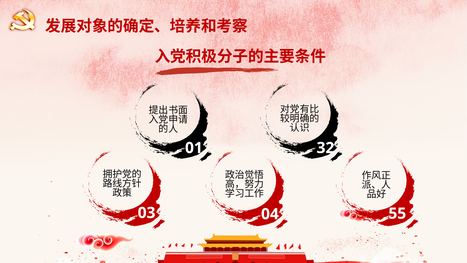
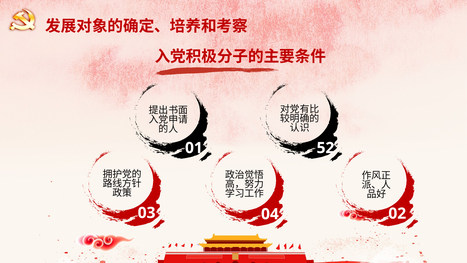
32: 32 -> 52
55: 55 -> 02
